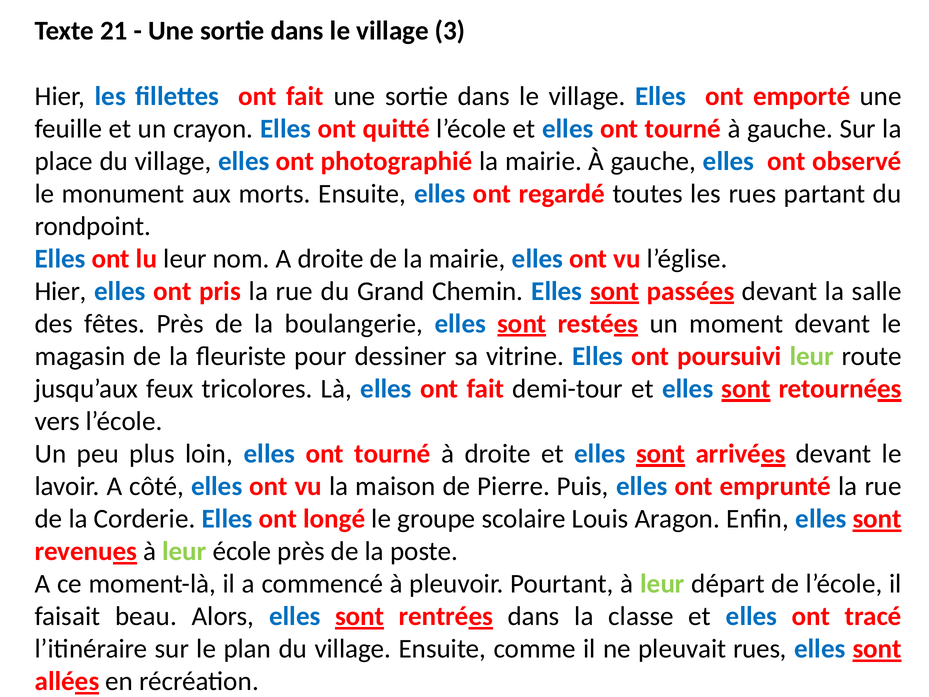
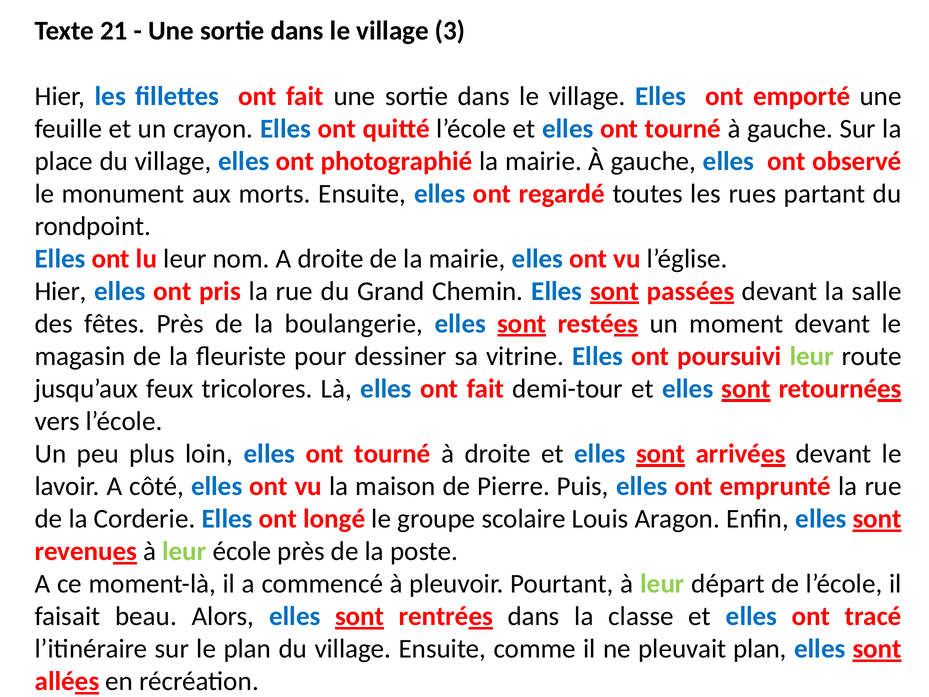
pleuvait rues: rues -> plan
